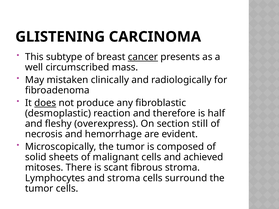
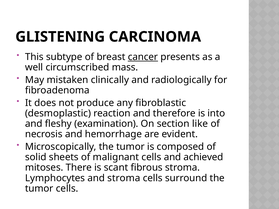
does underline: present -> none
half: half -> into
overexpress: overexpress -> examination
still: still -> like
